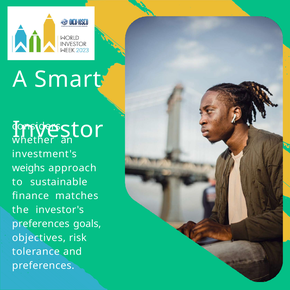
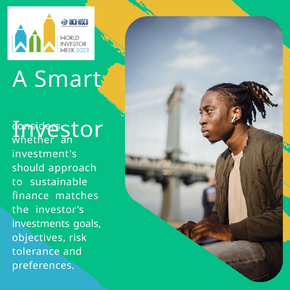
weighs: weighs -> should
preferences at (41, 224): preferences -> investments
